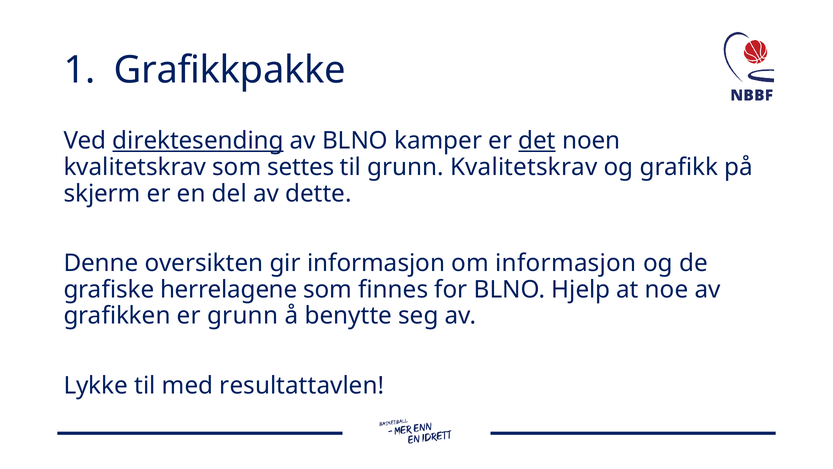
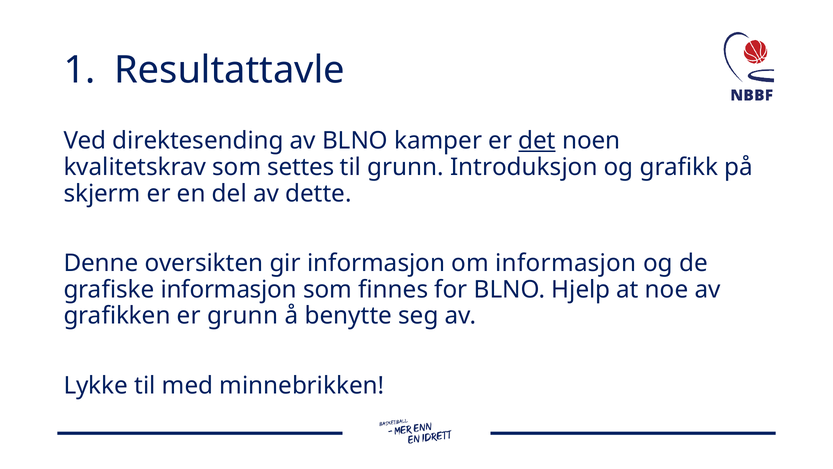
Grafikkpakke: Grafikkpakke -> Resultattavle
direktesending underline: present -> none
grunn Kvalitetskrav: Kvalitetskrav -> Introduksjon
grafiske herrelagene: herrelagene -> informasjon
resultattavlen: resultattavlen -> minnebrikken
